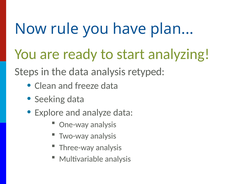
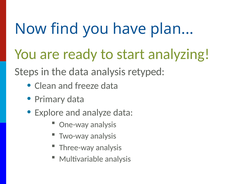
rule: rule -> find
Seeking: Seeking -> Primary
